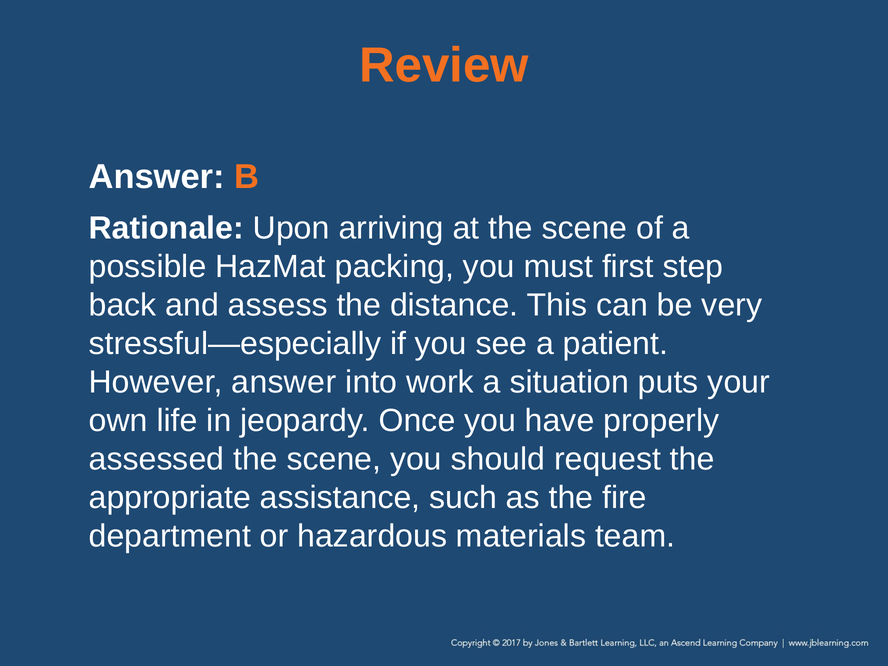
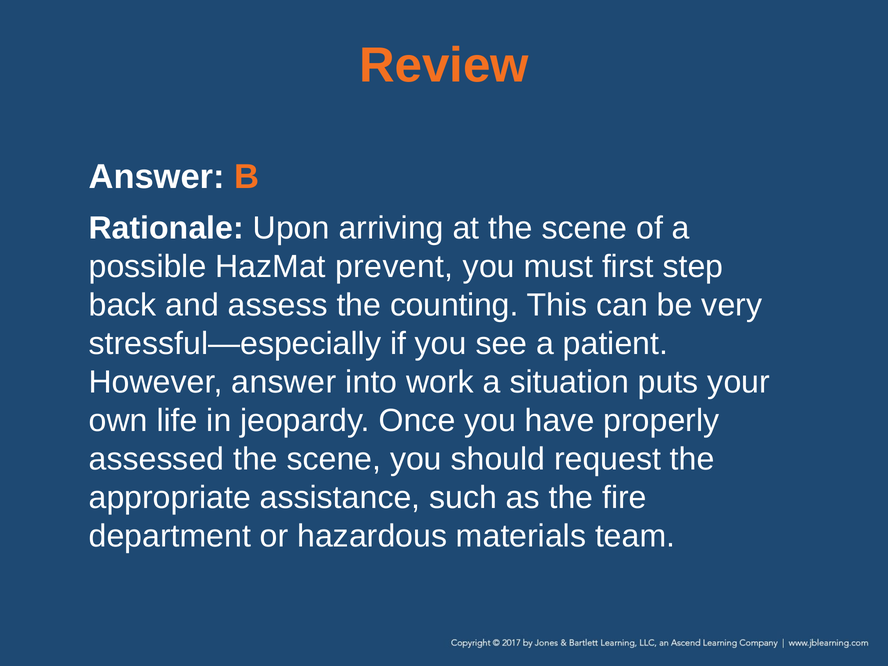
packing: packing -> prevent
distance: distance -> counting
